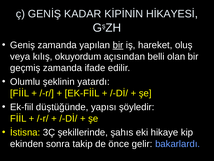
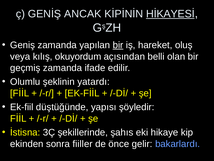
KADAR: KADAR -> ANCAK
HİKAYESİ underline: none -> present
takip: takip -> fiiller
